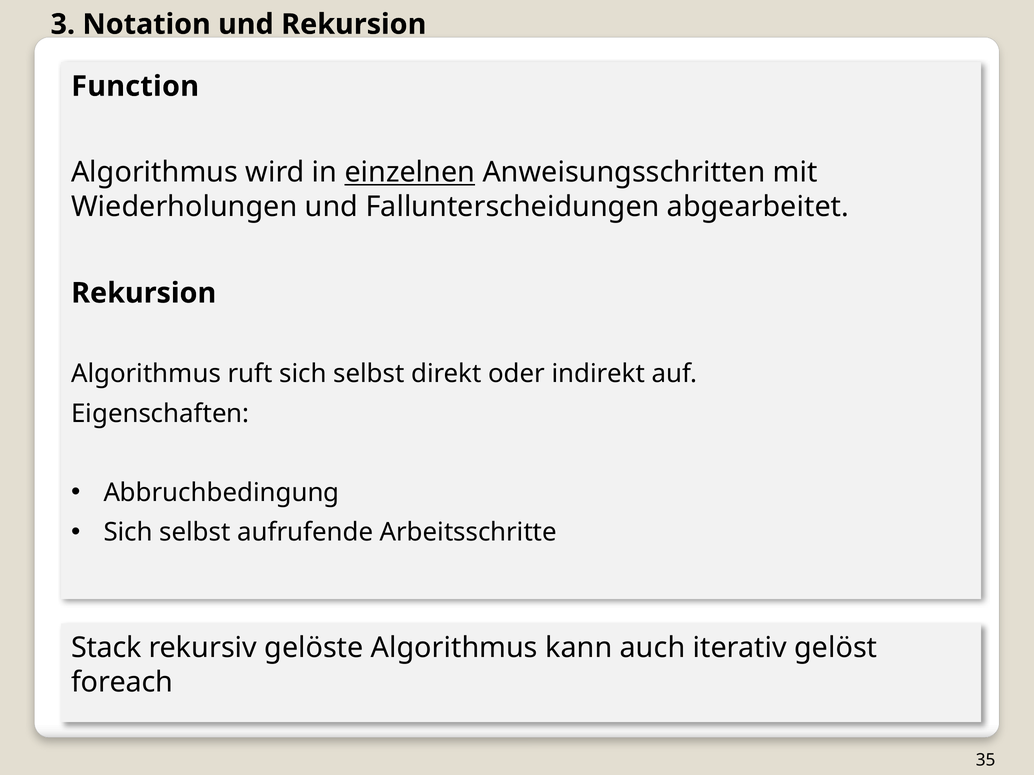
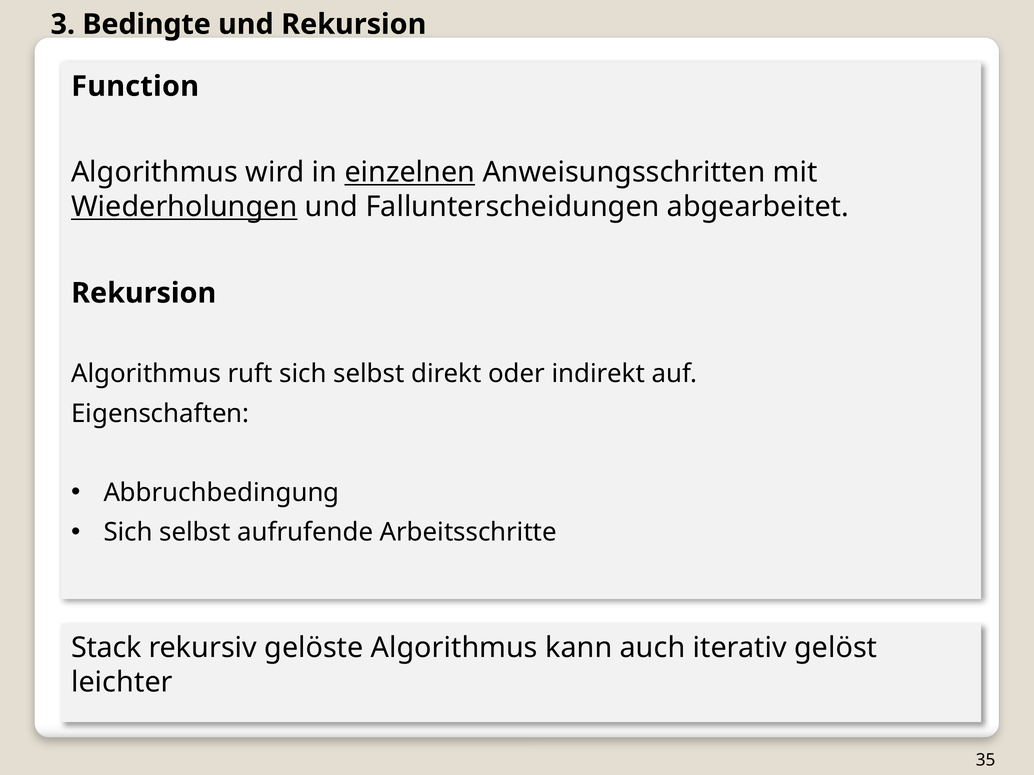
Notation: Notation -> Bedingte
Wiederholungen underline: none -> present
foreach: foreach -> leichter
